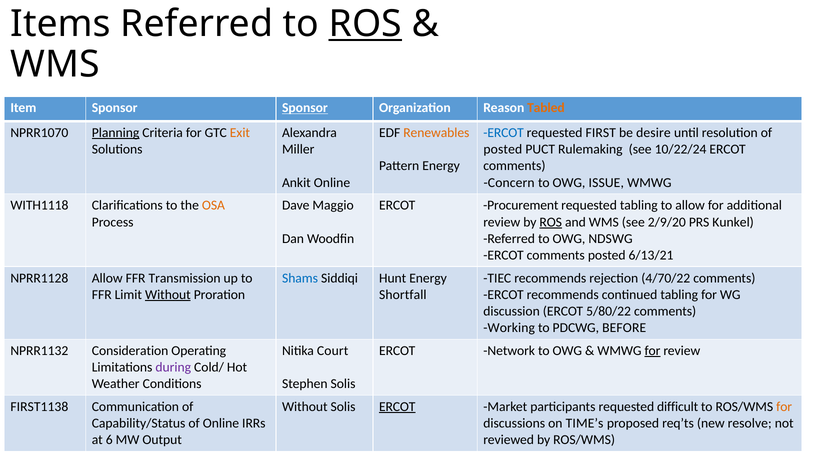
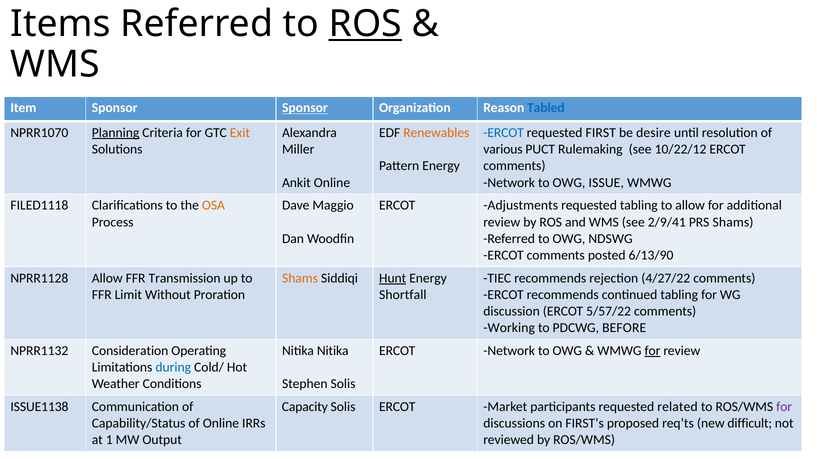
Tabled colour: orange -> blue
posted at (503, 150): posted -> various
10/22/24: 10/22/24 -> 10/22/12
Concern at (509, 183): Concern -> Network
WITH1118: WITH1118 -> FILED1118
Procurement: Procurement -> Adjustments
ROS at (551, 222) underline: present -> none
2/9/20: 2/9/20 -> 2/9/41
PRS Kunkel: Kunkel -> Shams
6/13/21: 6/13/21 -> 6/13/90
Shams at (300, 278) colour: blue -> orange
Hunt underline: none -> present
4/70/22: 4/70/22 -> 4/27/22
Without at (168, 295) underline: present -> none
5/80/22: 5/80/22 -> 5/57/22
Nitika Court: Court -> Nitika
during colour: purple -> blue
FIRST1138: FIRST1138 -> ISSUE1138
Without at (305, 407): Without -> Capacity
ERCOT at (397, 407) underline: present -> none
difficult: difficult -> related
for at (784, 407) colour: orange -> purple
TIME’s: TIME’s -> FIRST’s
resolve: resolve -> difficult
6: 6 -> 1
